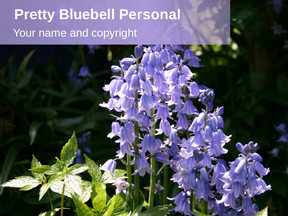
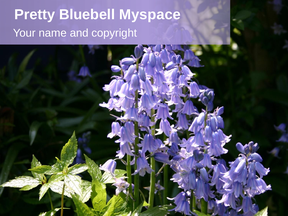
Personal: Personal -> Myspace
